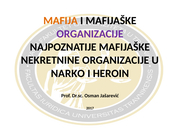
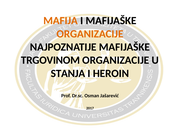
ORGANIZACIJE at (90, 34) colour: purple -> orange
NEKRETNINE: NEKRETNINE -> TRGOVINOM
NARKO: NARKO -> STANJA
